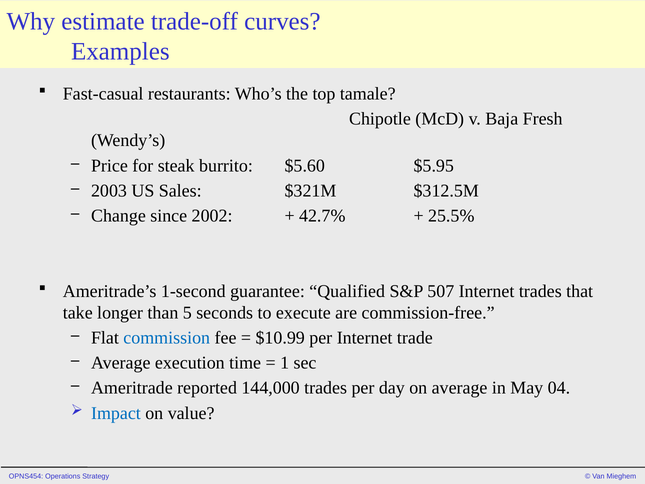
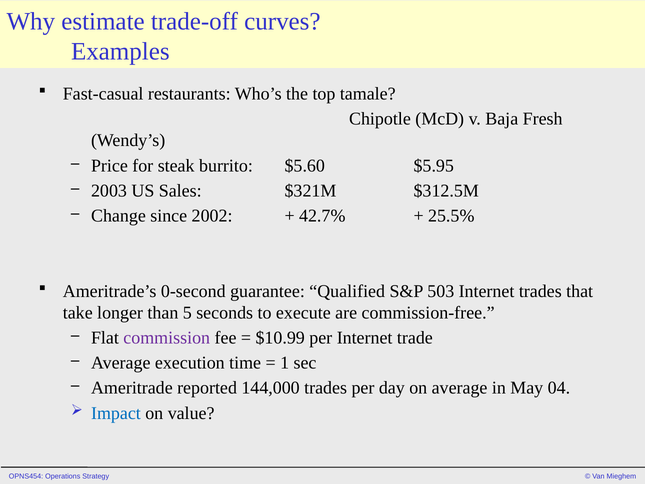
1-second: 1-second -> 0-second
507: 507 -> 503
commission colour: blue -> purple
